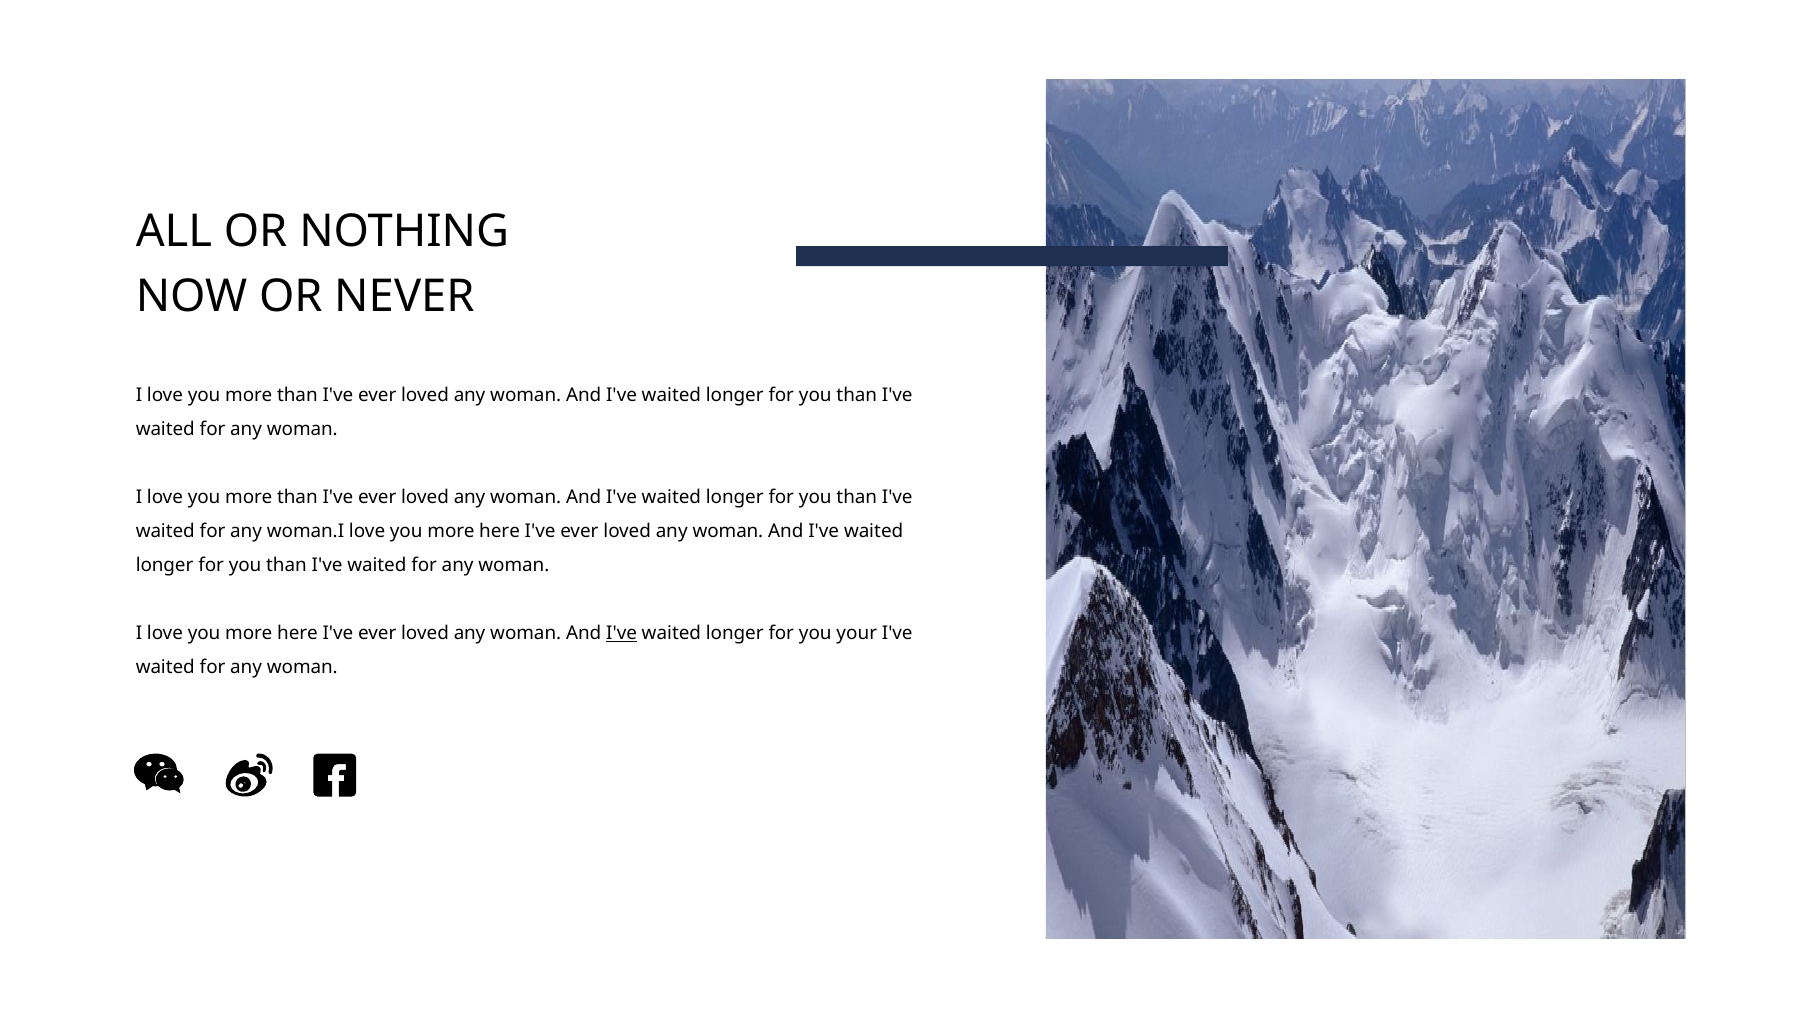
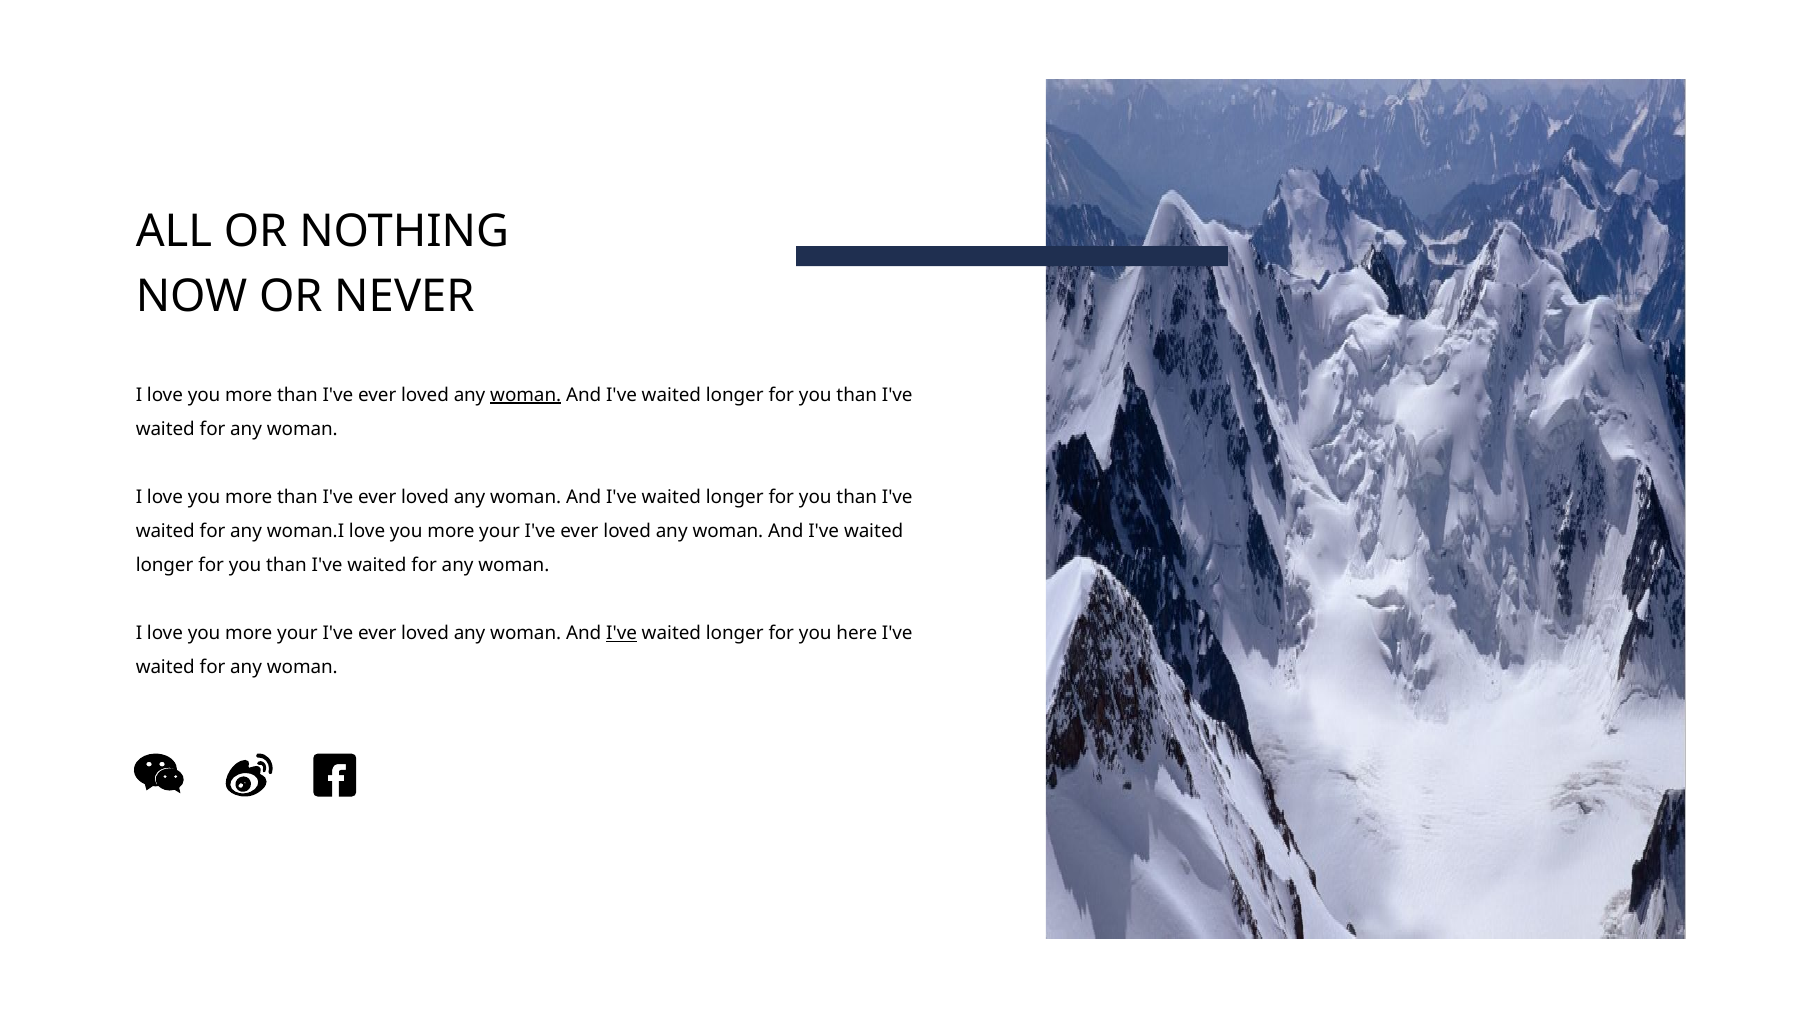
woman at (526, 395) underline: none -> present
here at (500, 531): here -> your
here at (297, 633): here -> your
your: your -> here
